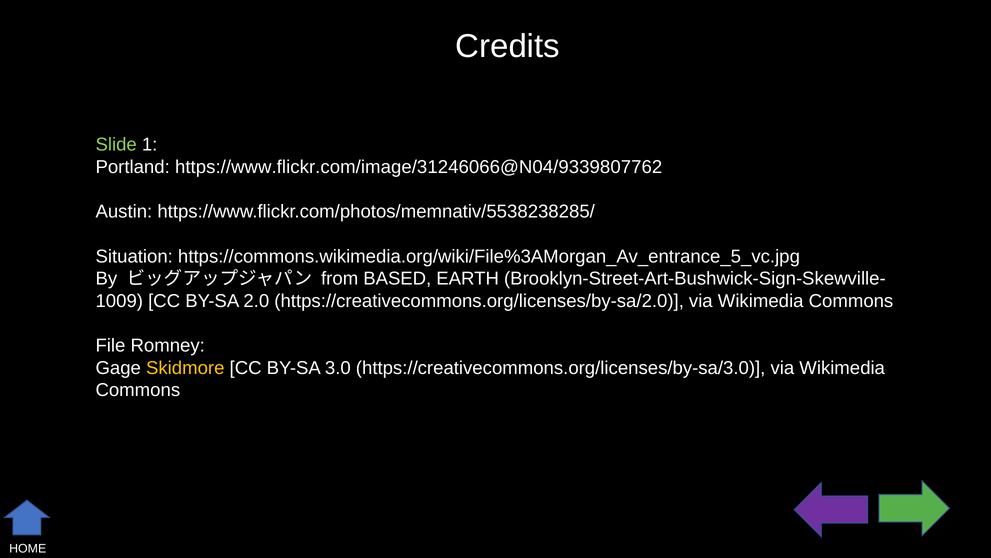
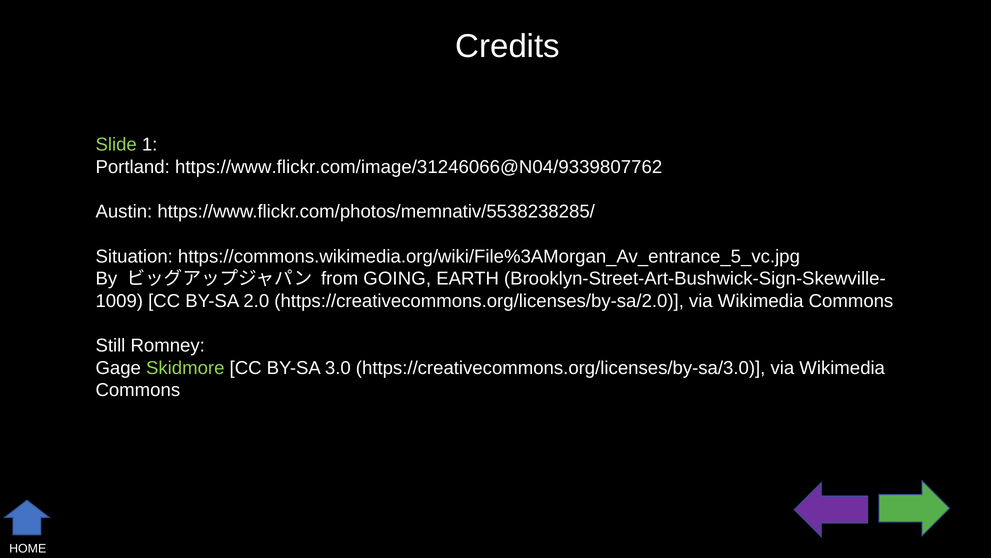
BASED: BASED -> GOING
File: File -> Still
Skidmore colour: yellow -> light green
